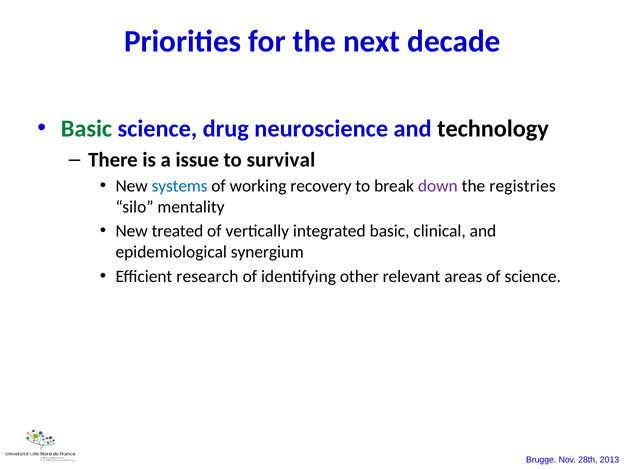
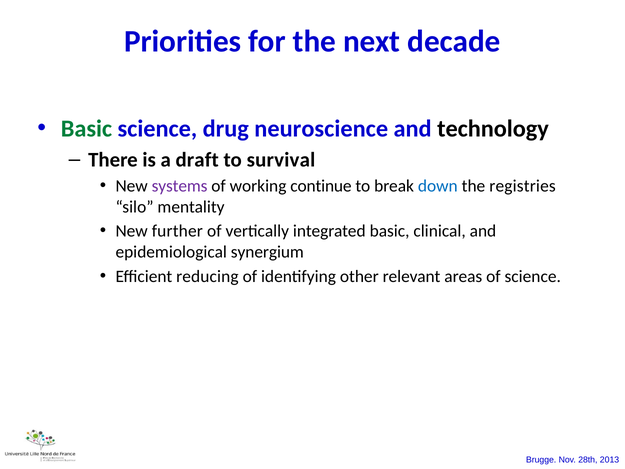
issue: issue -> draft
systems colour: blue -> purple
recovery: recovery -> continue
down colour: purple -> blue
treated: treated -> further
research: research -> reducing
